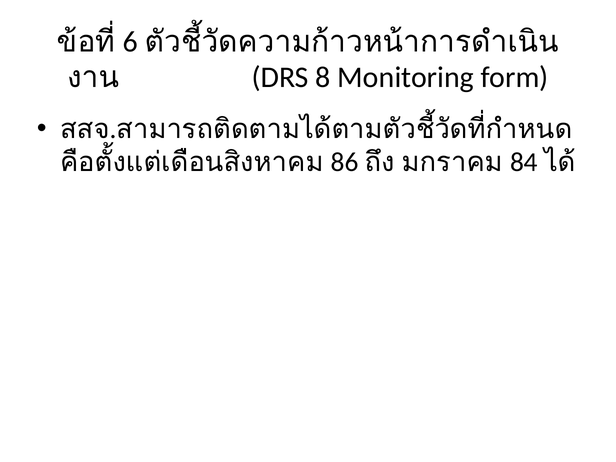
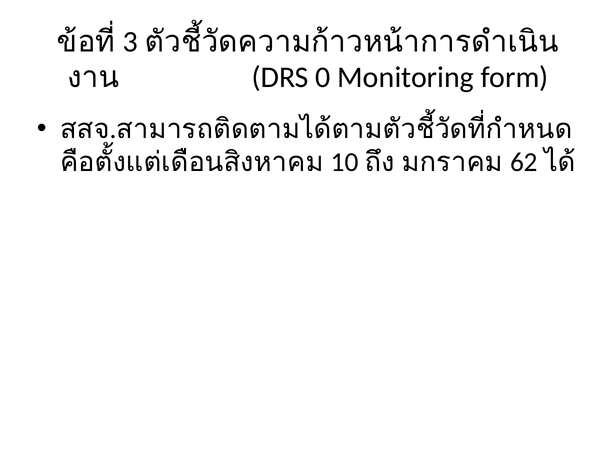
6: 6 -> 3
8: 8 -> 0
86: 86 -> 10
84: 84 -> 62
